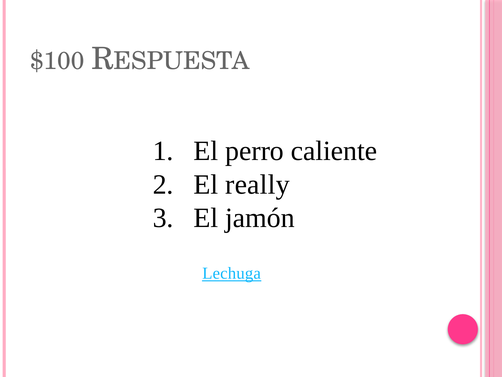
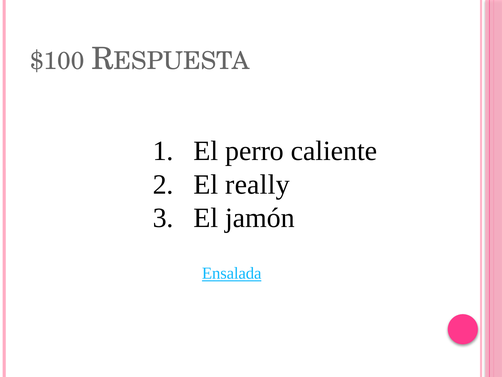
Lechuga: Lechuga -> Ensalada
